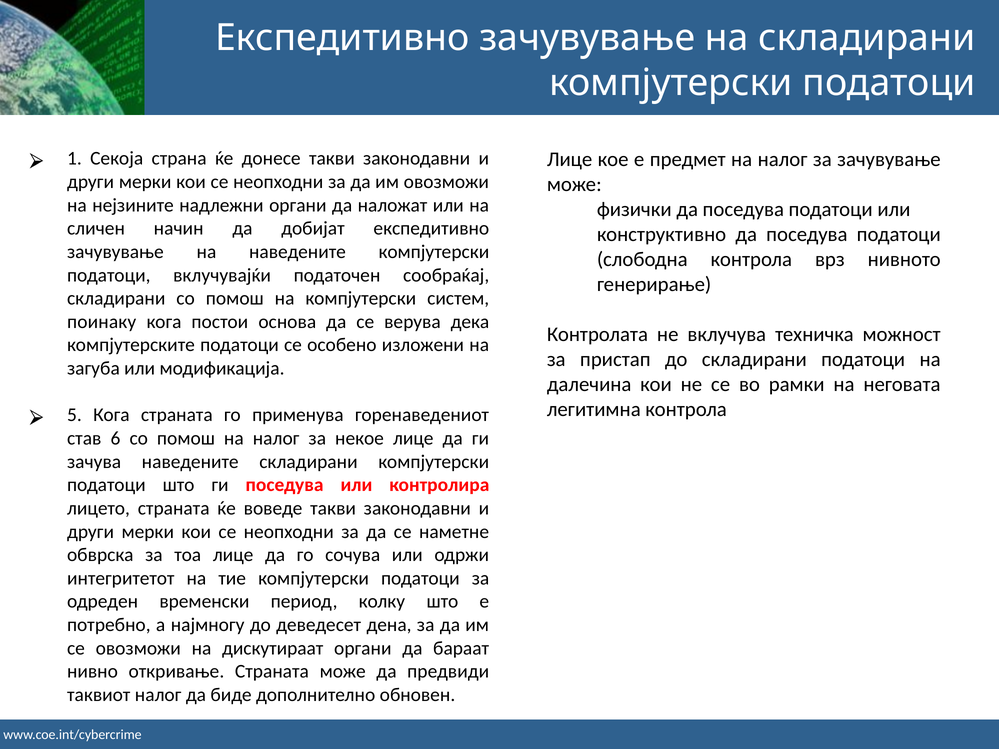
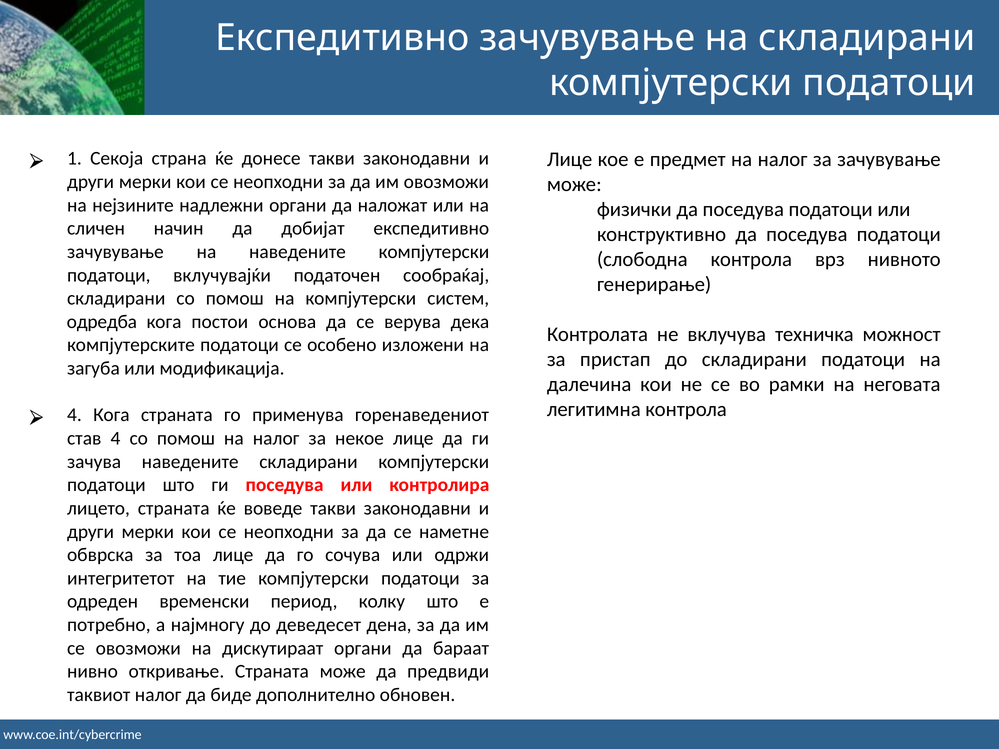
поинаку: поинаку -> одредба
5 at (74, 415): 5 -> 4
став 6: 6 -> 4
